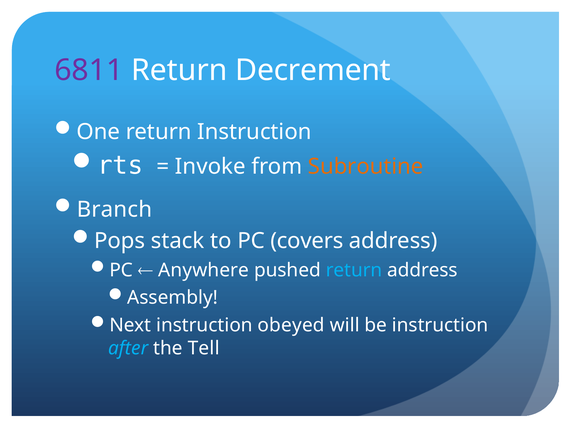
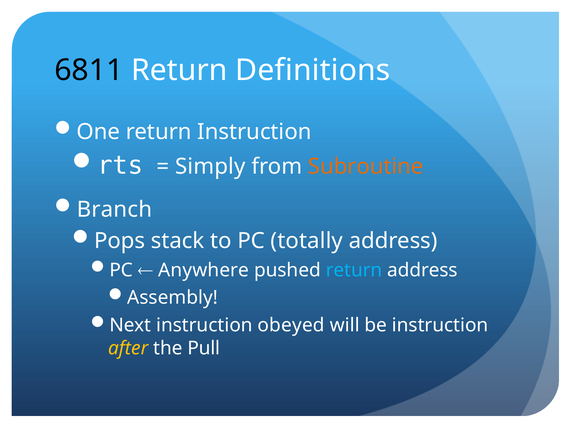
6811 colour: purple -> black
Decrement: Decrement -> Definitions
Invoke: Invoke -> Simply
covers: covers -> totally
after colour: light blue -> yellow
Tell: Tell -> Pull
